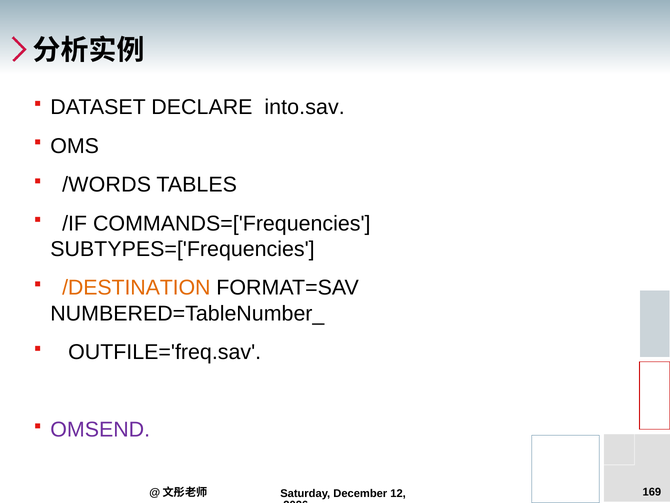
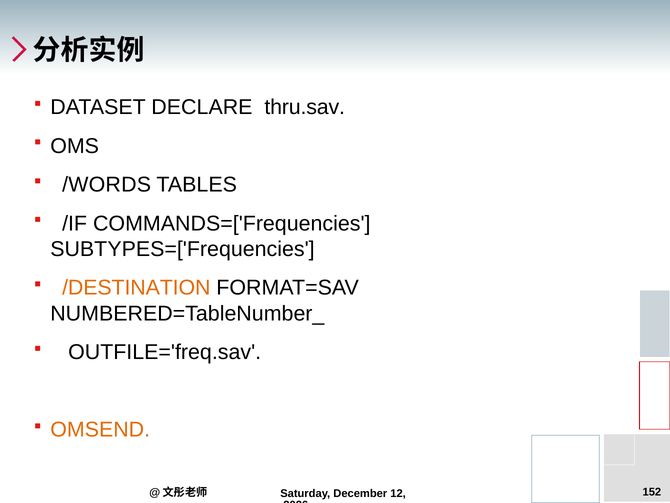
into.sav: into.sav -> thru.sav
OMSEND colour: purple -> orange
169: 169 -> 152
